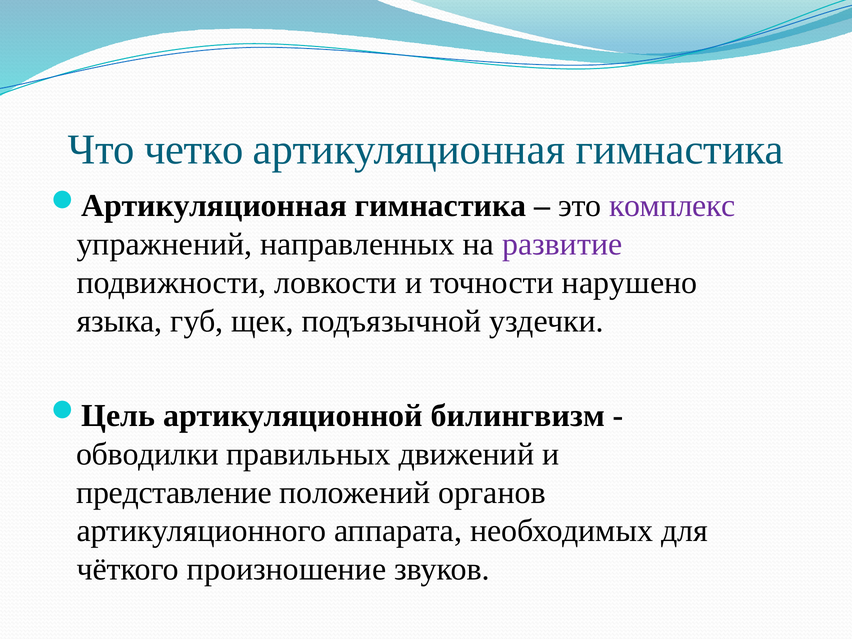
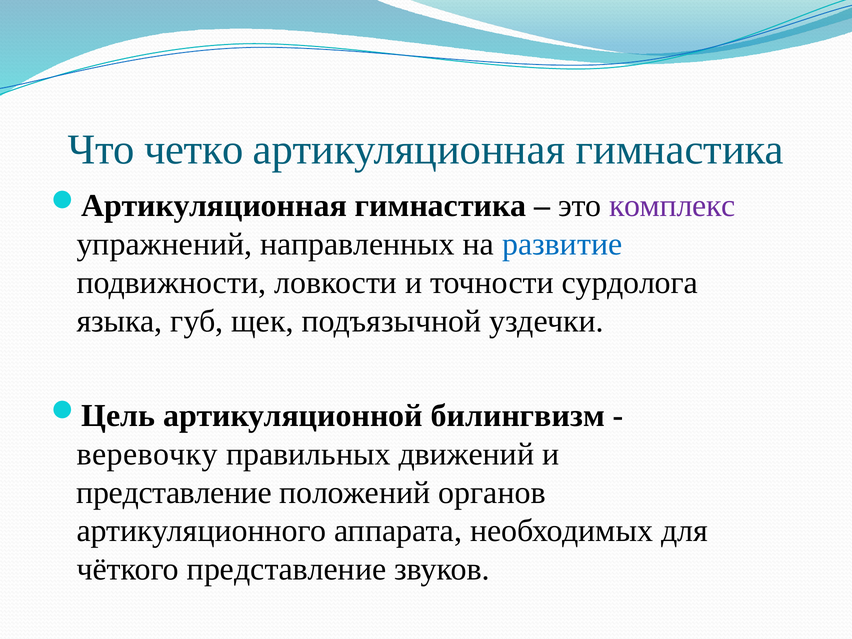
развитие colour: purple -> blue
нарушено: нарушено -> сурдолога
обводилки: обводилки -> веревочку
чёткого произношение: произношение -> представление
